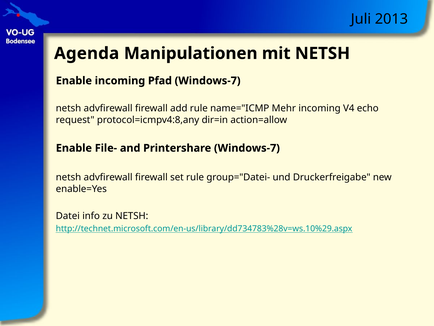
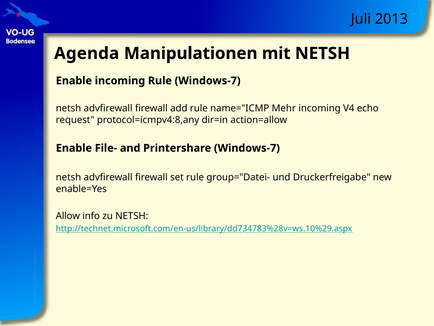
incoming Pfad: Pfad -> Rule
Datei: Datei -> Allow
